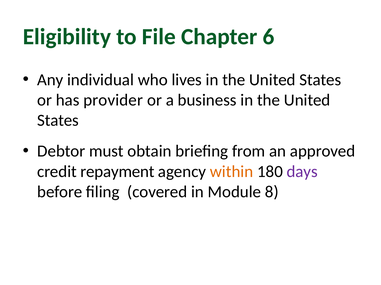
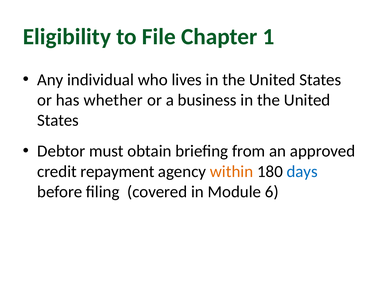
6: 6 -> 1
provider: provider -> whether
days colour: purple -> blue
8: 8 -> 6
